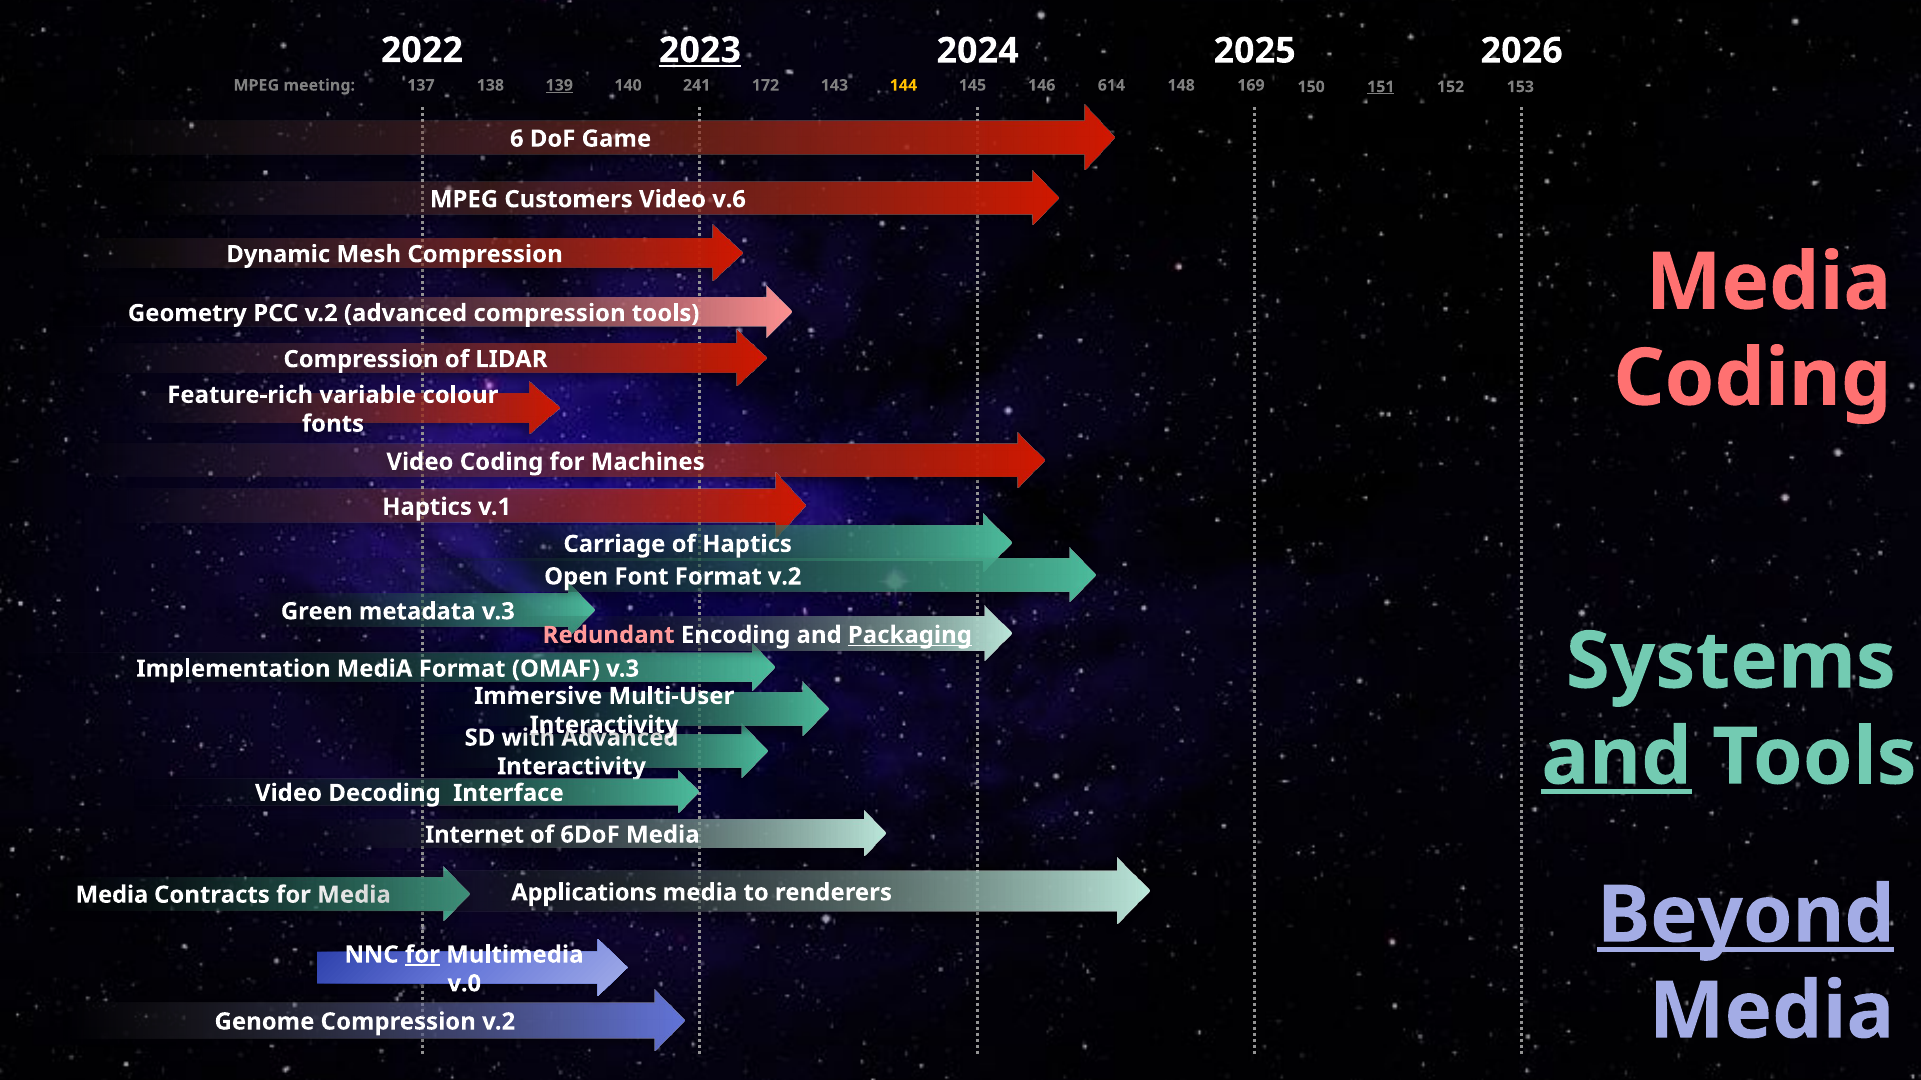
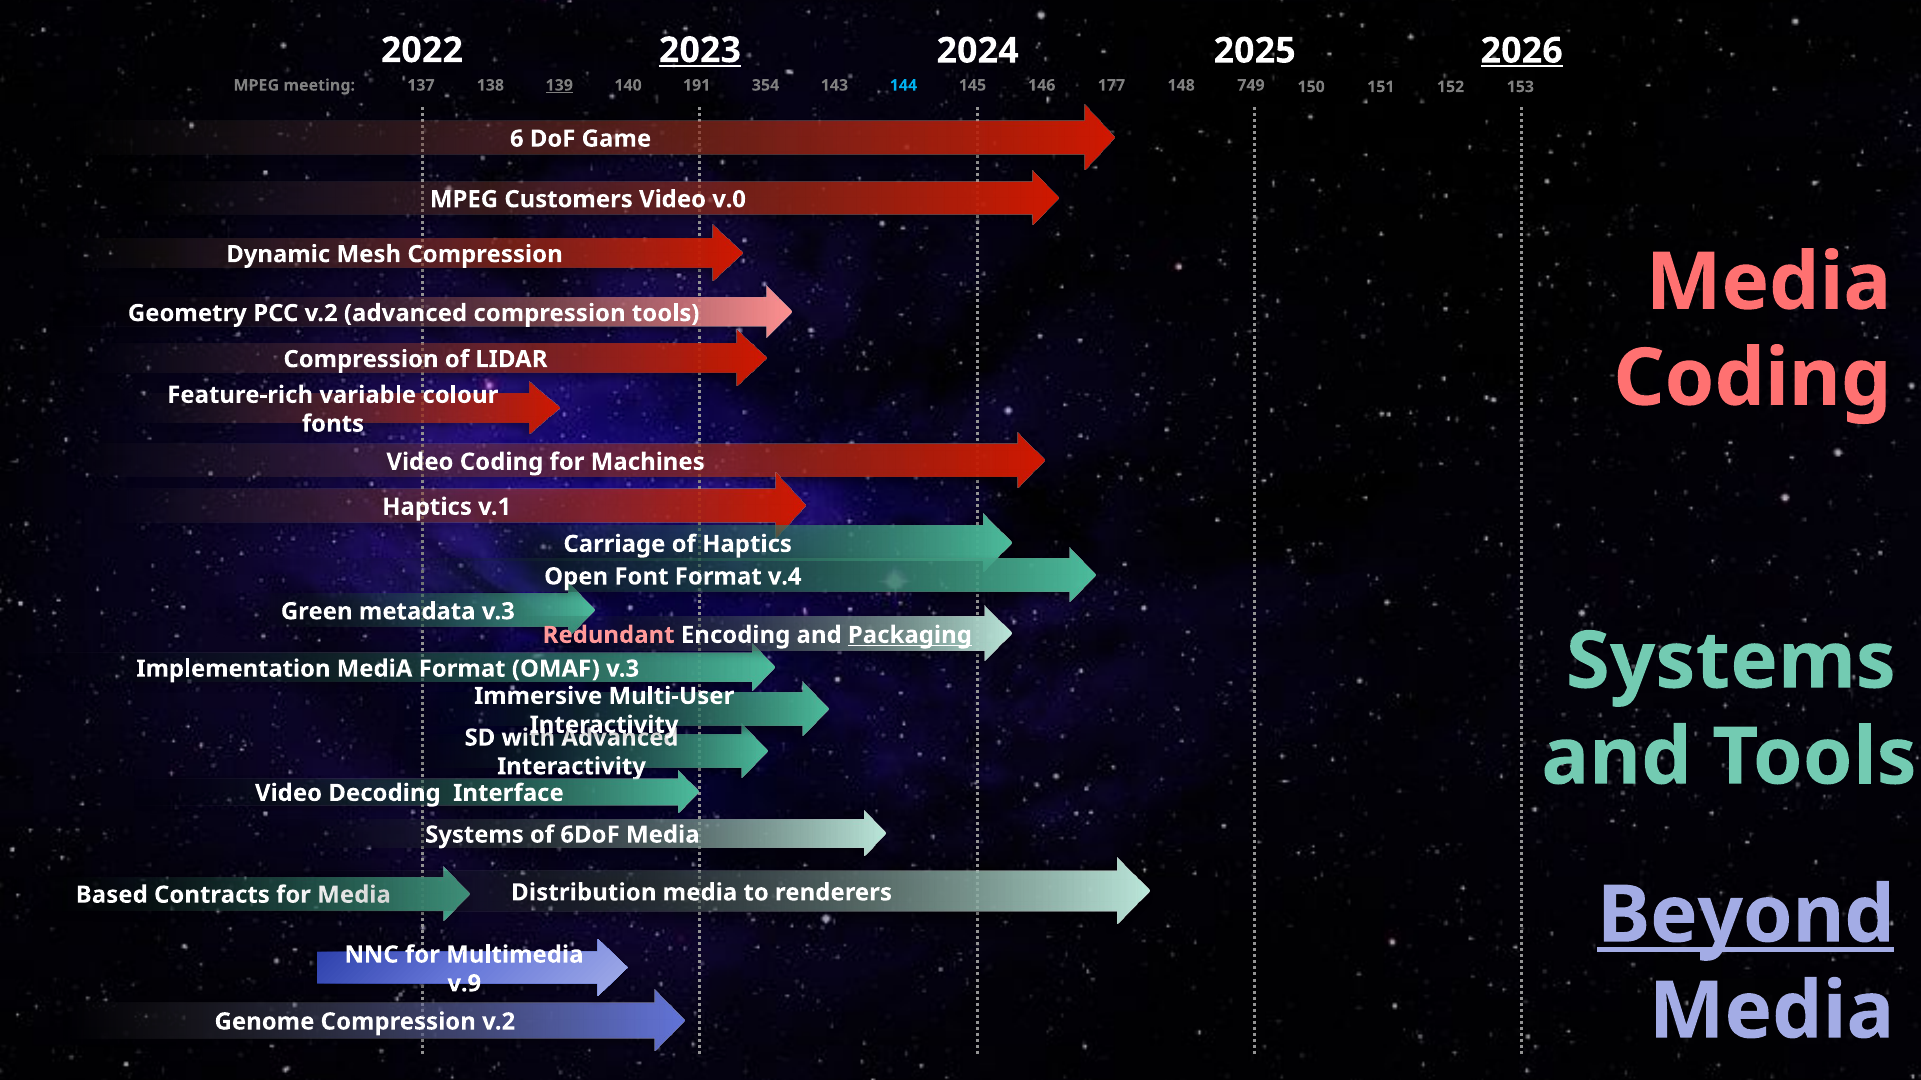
2026 underline: none -> present
241: 241 -> 191
172: 172 -> 354
144 colour: yellow -> light blue
614: 614 -> 177
169: 169 -> 749
151 underline: present -> none
v.6: v.6 -> v.0
Format v.2: v.2 -> v.4
and at (1616, 758) underline: present -> none
Internet at (475, 835): Internet -> Systems
Applications: Applications -> Distribution
Media at (112, 895): Media -> Based
for at (422, 955) underline: present -> none
v.0: v.0 -> v.9
